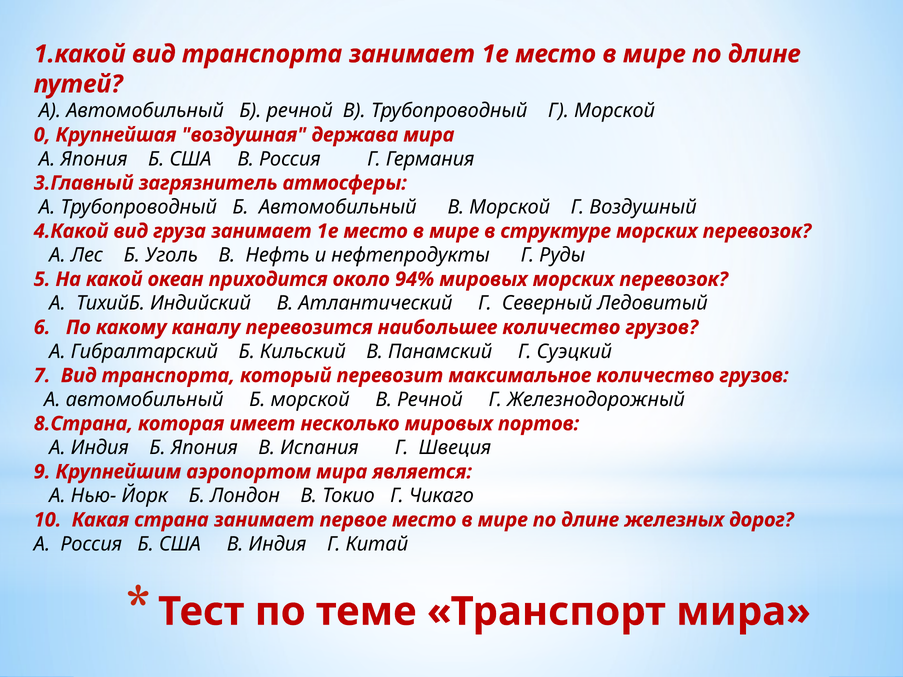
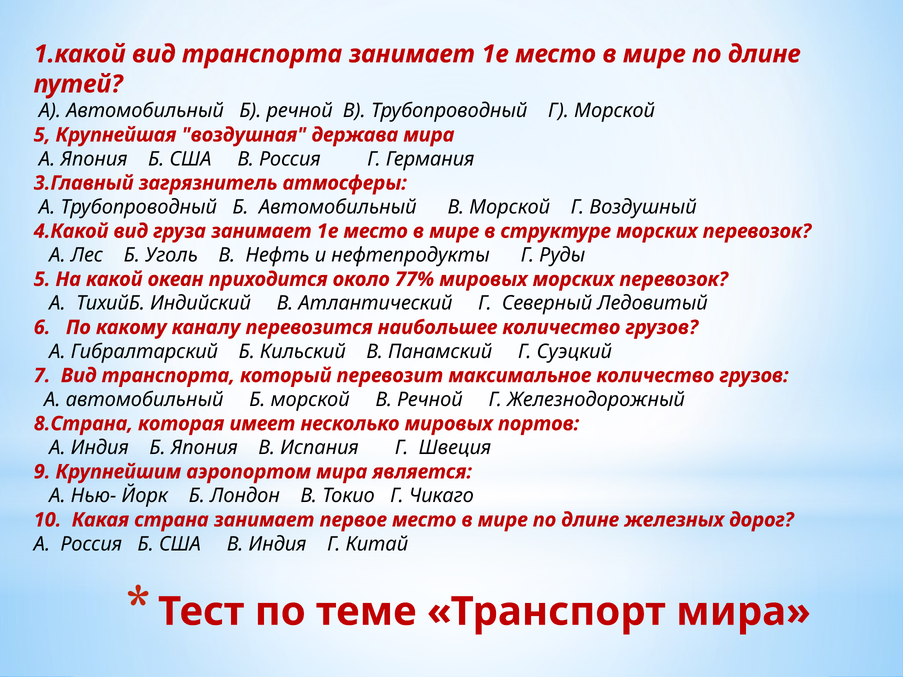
0 at (42, 135): 0 -> 5
94%: 94% -> 77%
